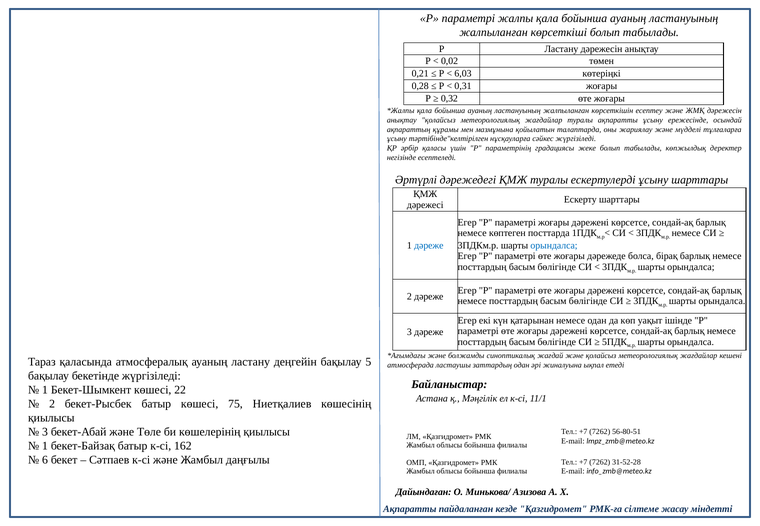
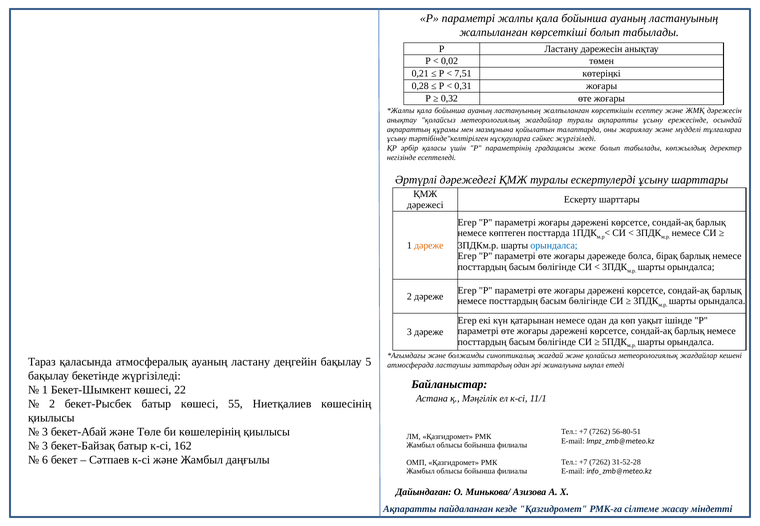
6,03: 6,03 -> 7,51
дәреже at (429, 245) colour: blue -> orange
75: 75 -> 55
1 at (45, 446): 1 -> 3
